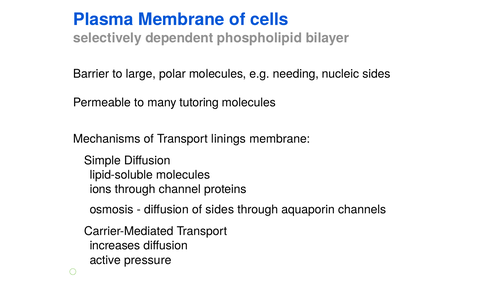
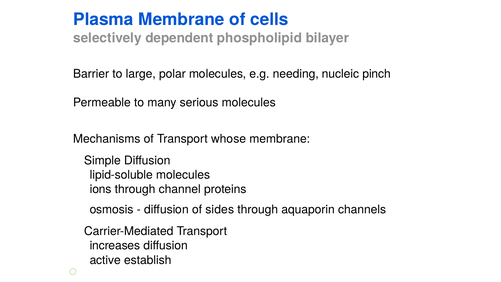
nucleic sides: sides -> pinch
tutoring: tutoring -> serious
linings: linings -> whose
pressure: pressure -> establish
